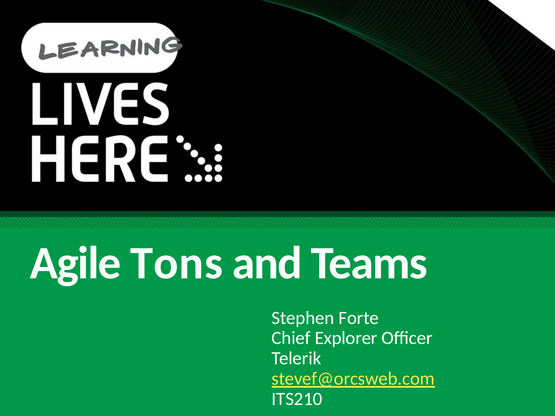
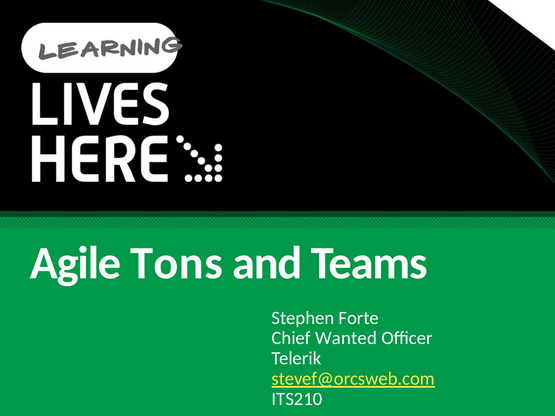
Explorer: Explorer -> Wanted
